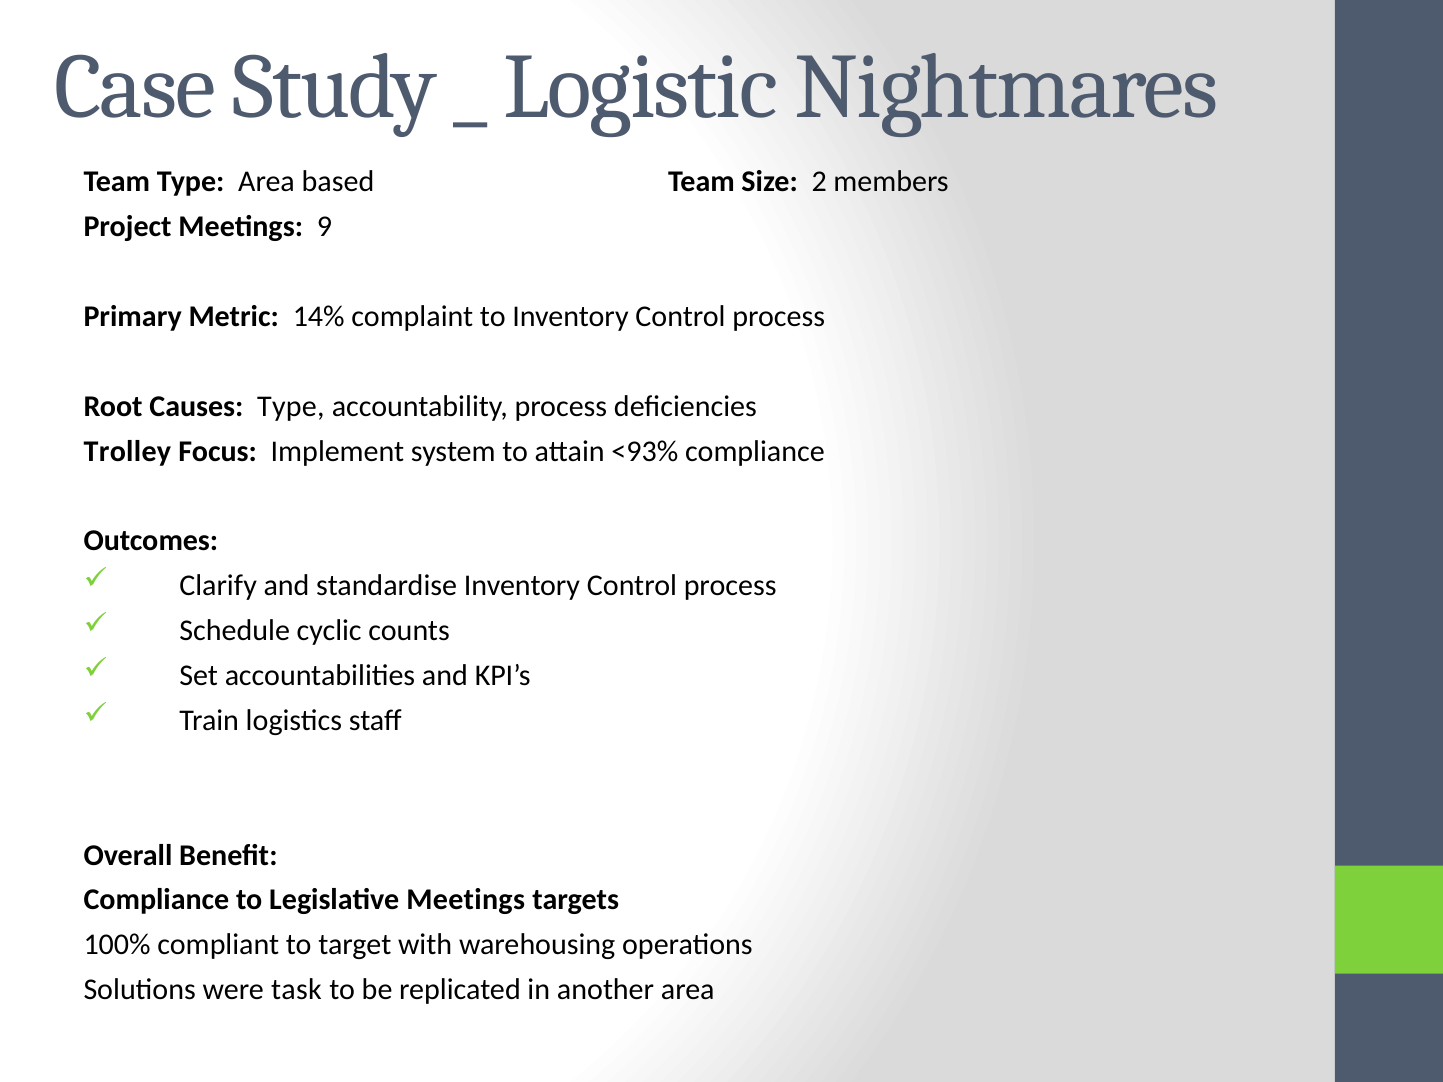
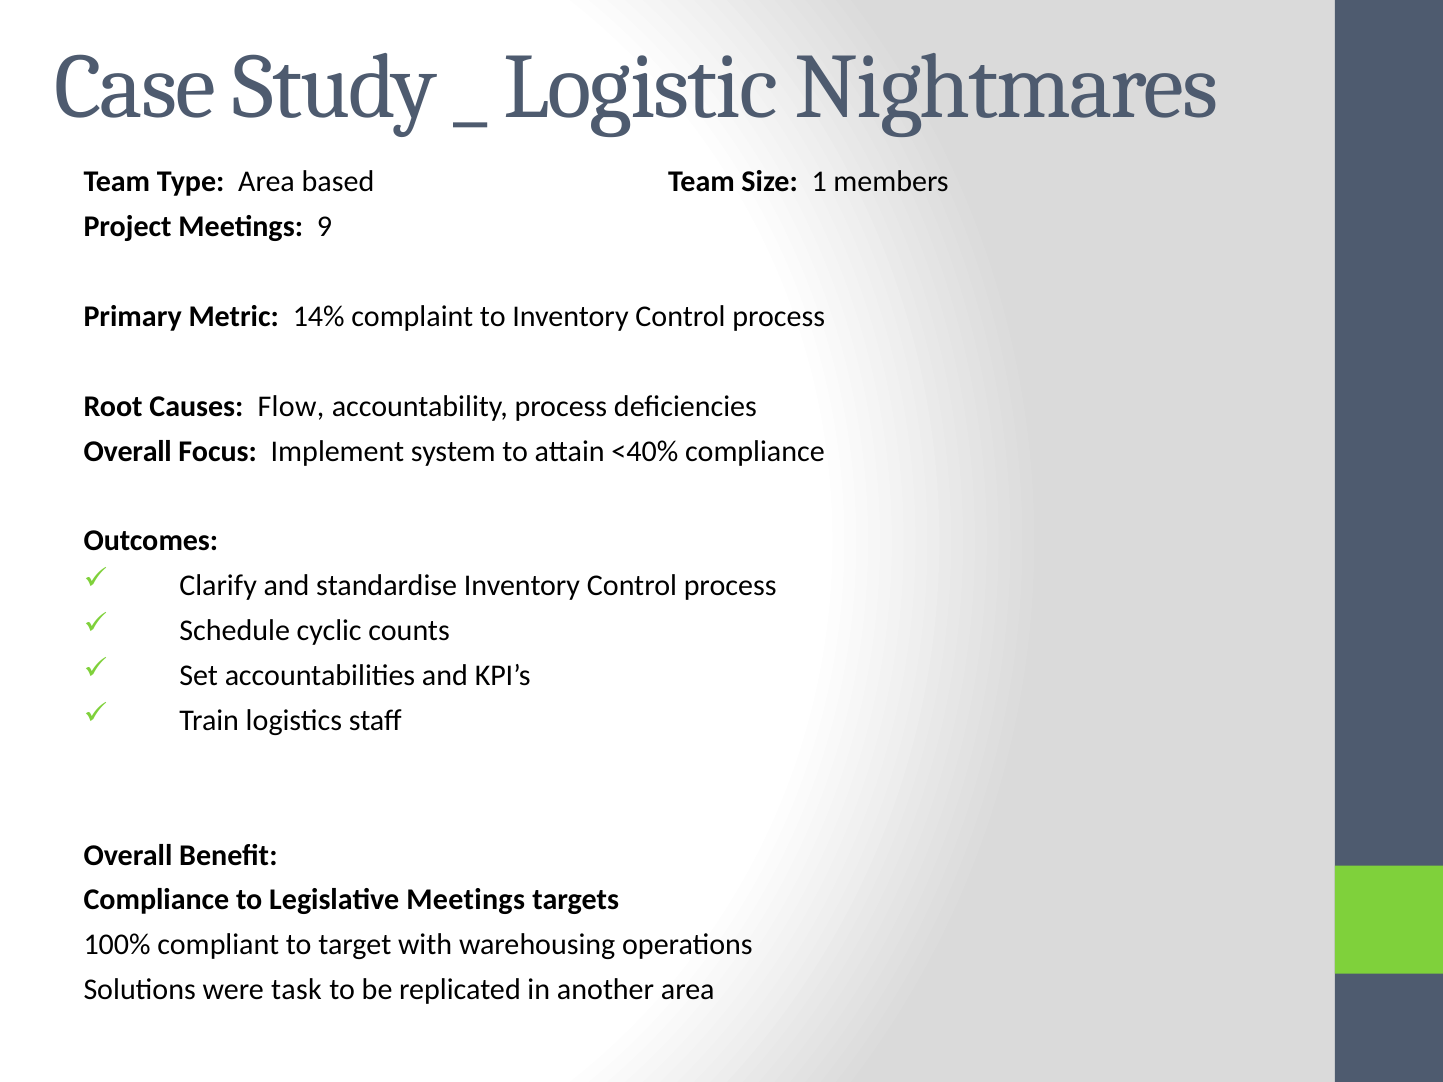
2: 2 -> 1
Causes Type: Type -> Flow
Trolley at (127, 451): Trolley -> Overall
<93%: <93% -> <40%
